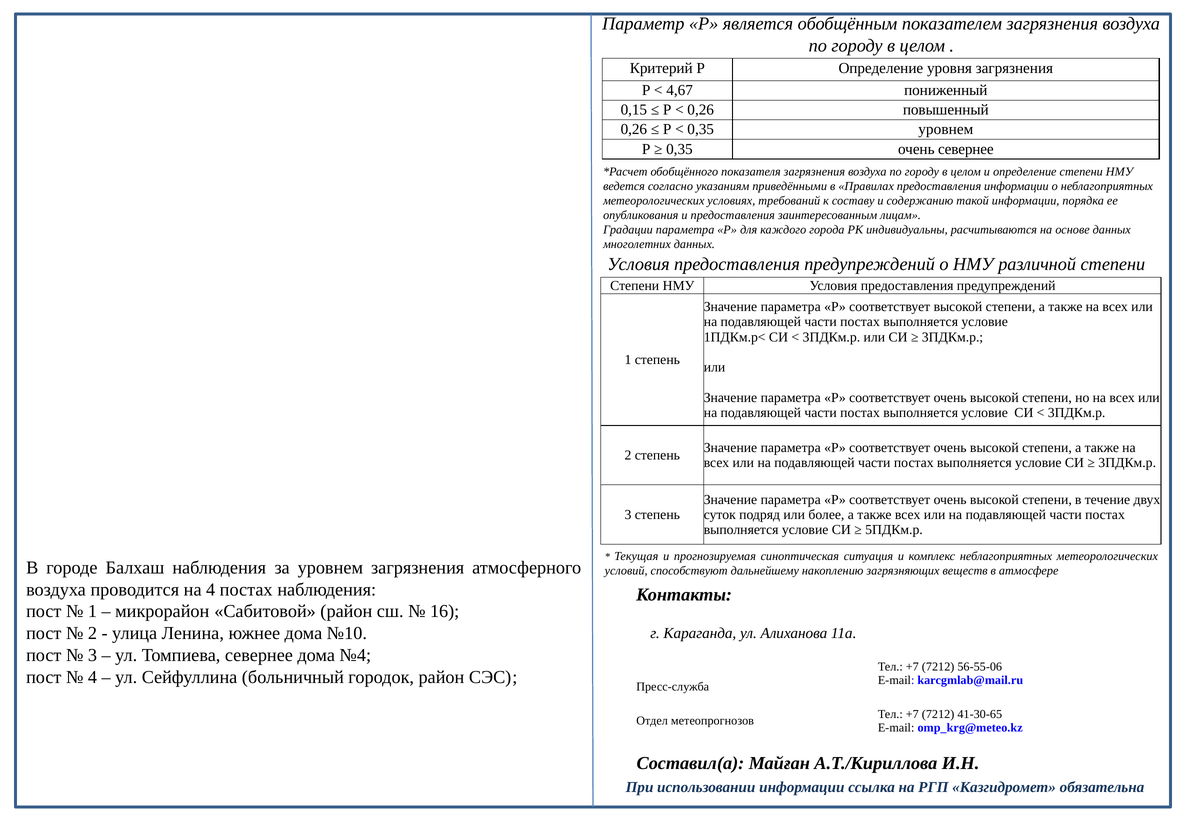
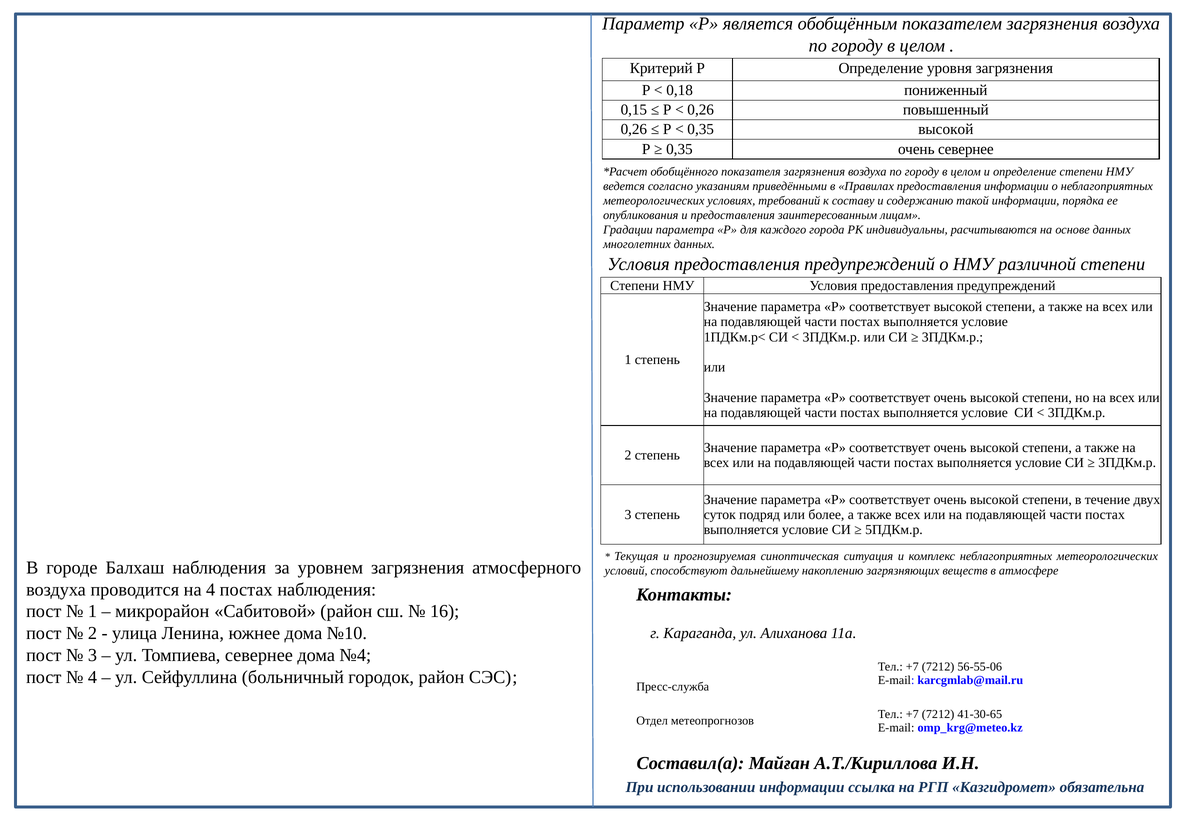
4,67: 4,67 -> 0,18
0,35 уровнем: уровнем -> высокой
